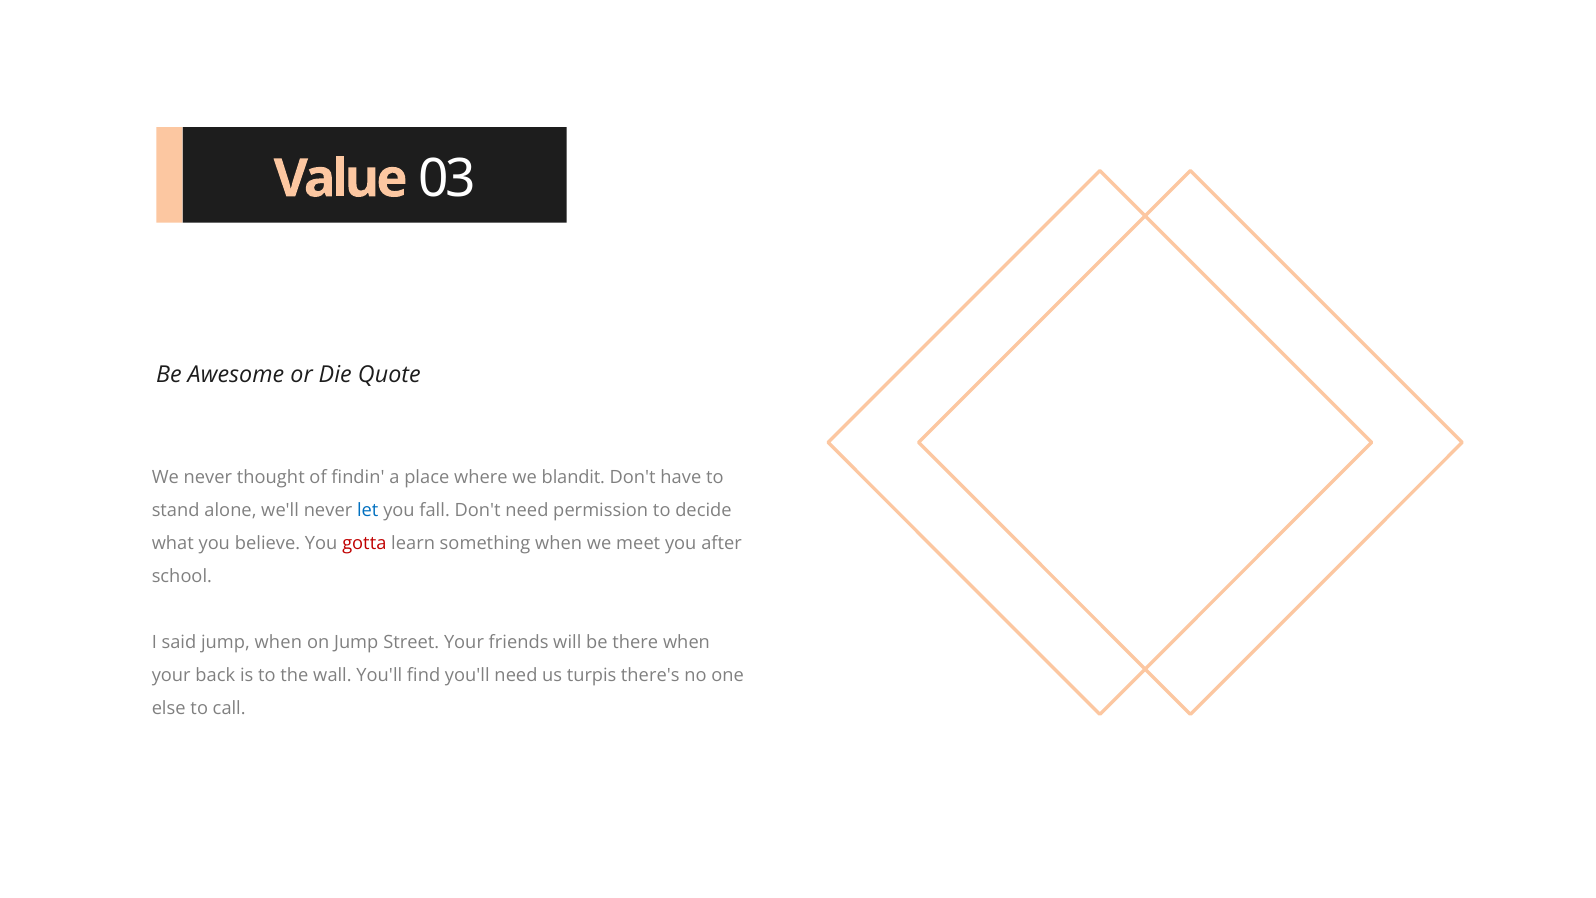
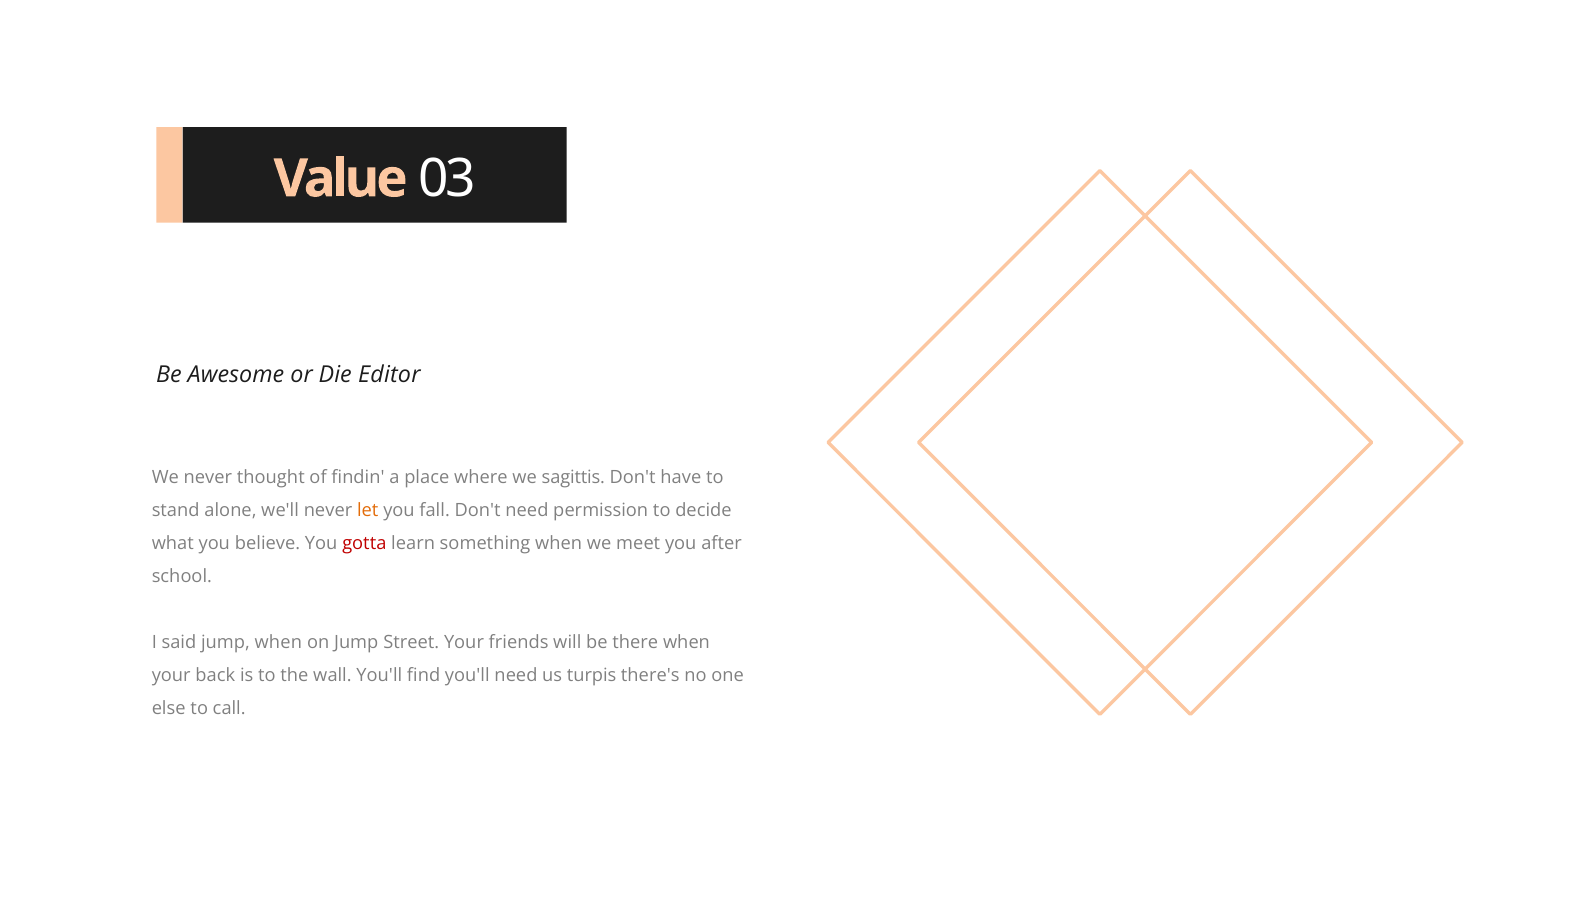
Quote: Quote -> Editor
blandit: blandit -> sagittis
let colour: blue -> orange
